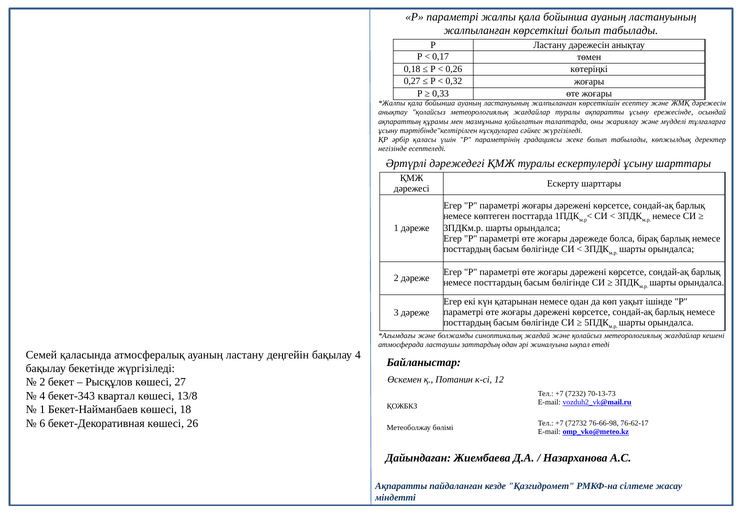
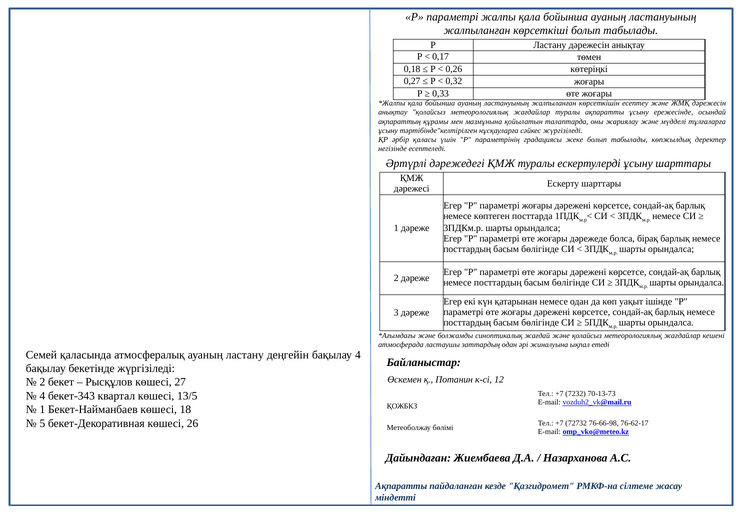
13/8: 13/8 -> 13/5
6: 6 -> 5
